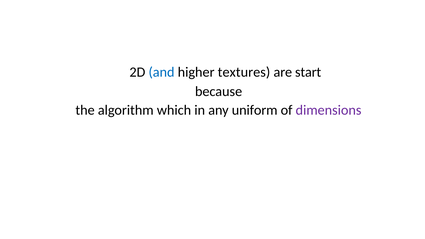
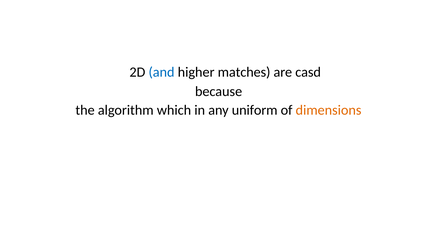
textures: textures -> matches
start: start -> casd
dimensions colour: purple -> orange
